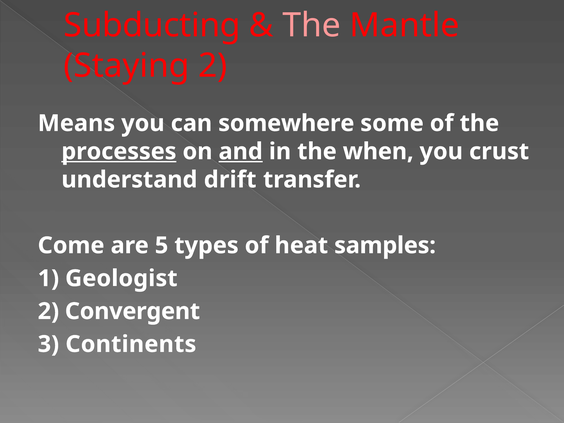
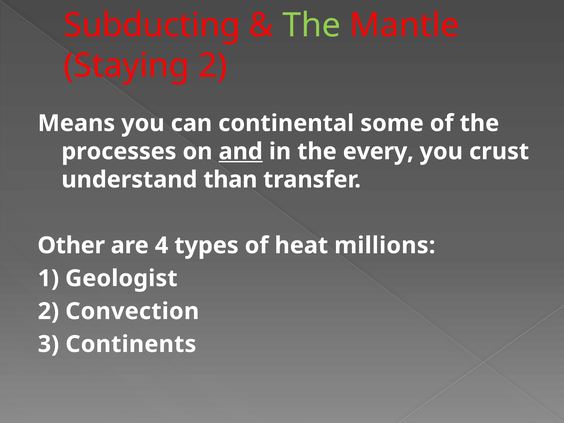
The at (312, 25) colour: pink -> light green
somewhere: somewhere -> continental
processes underline: present -> none
when: when -> every
drift: drift -> than
Come: Come -> Other
5: 5 -> 4
samples: samples -> millions
Convergent: Convergent -> Convection
